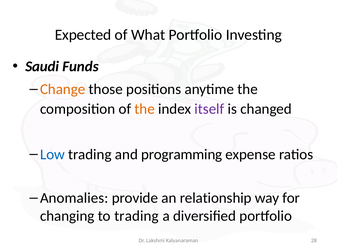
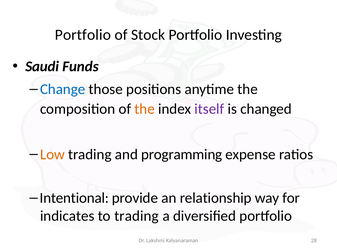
Expected at (83, 35): Expected -> Portfolio
What: What -> Stock
Change colour: orange -> blue
Low colour: blue -> orange
Anomalies: Anomalies -> Intentional
changing: changing -> indicates
